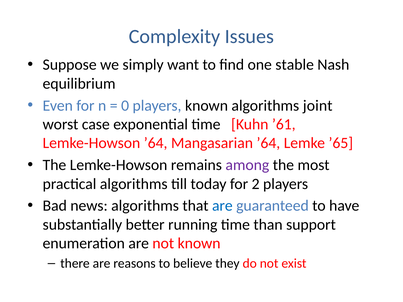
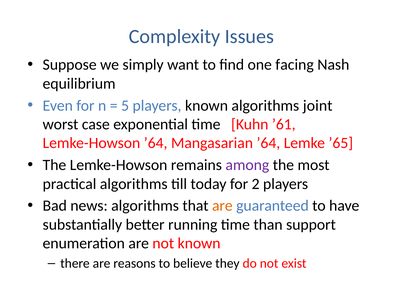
stable: stable -> facing
0: 0 -> 5
are at (222, 206) colour: blue -> orange
